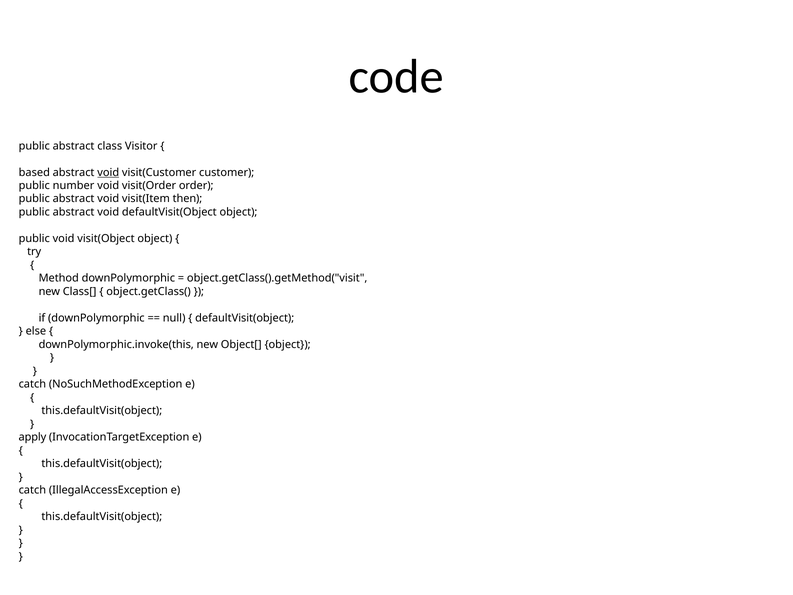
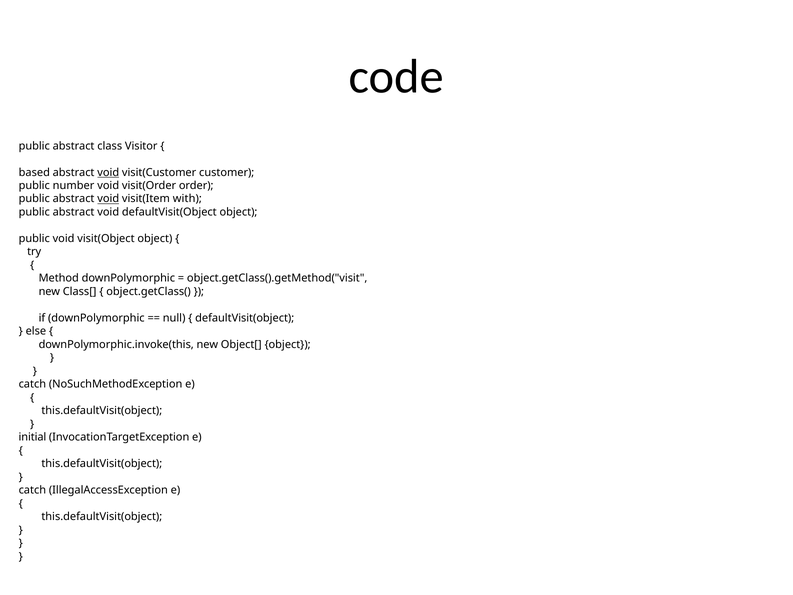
void at (108, 199) underline: none -> present
then: then -> with
apply: apply -> initial
